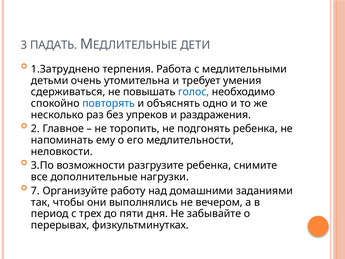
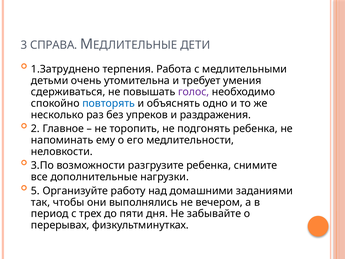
ПАДАТЬ: ПАДАТЬ -> СПРАВА
голос colour: blue -> purple
7: 7 -> 5
